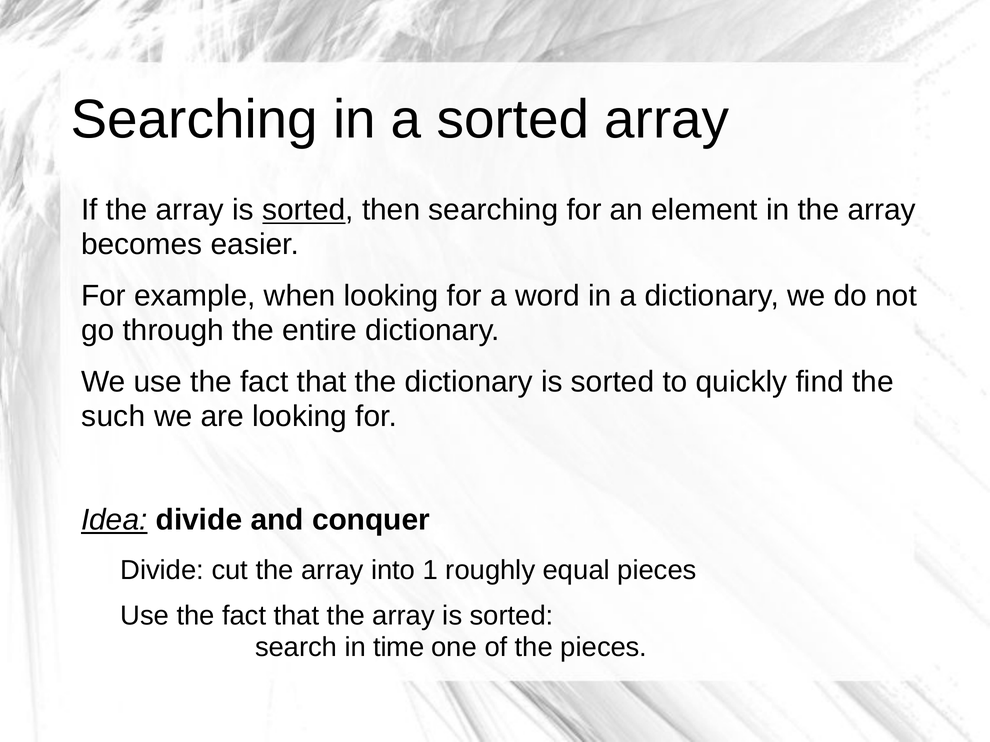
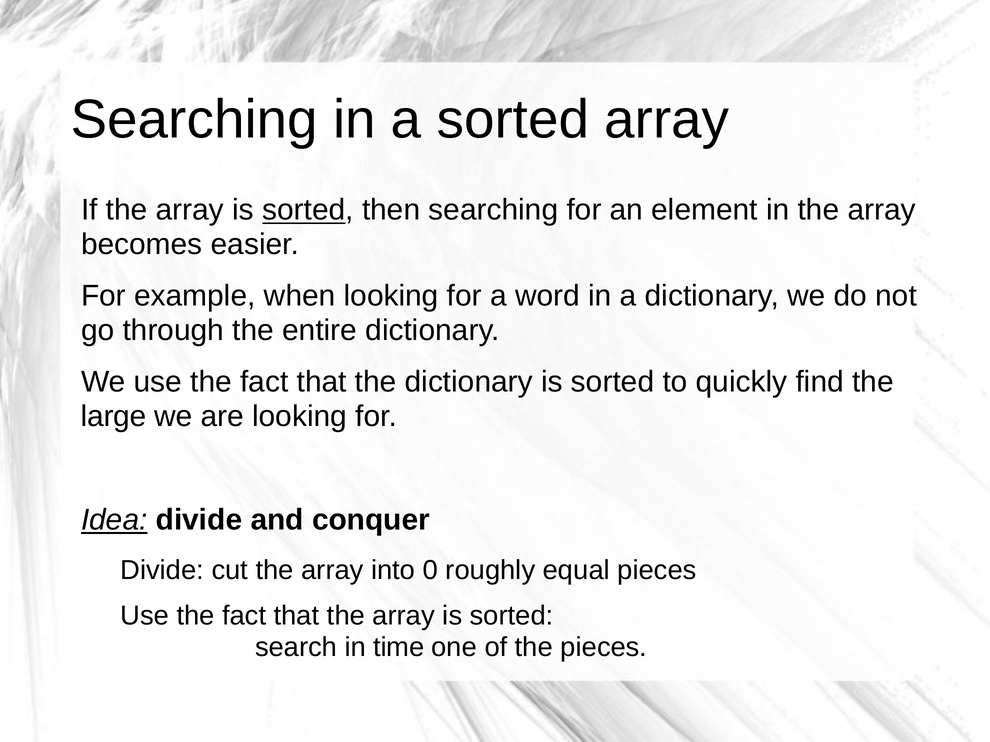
such: such -> large
1: 1 -> 0
